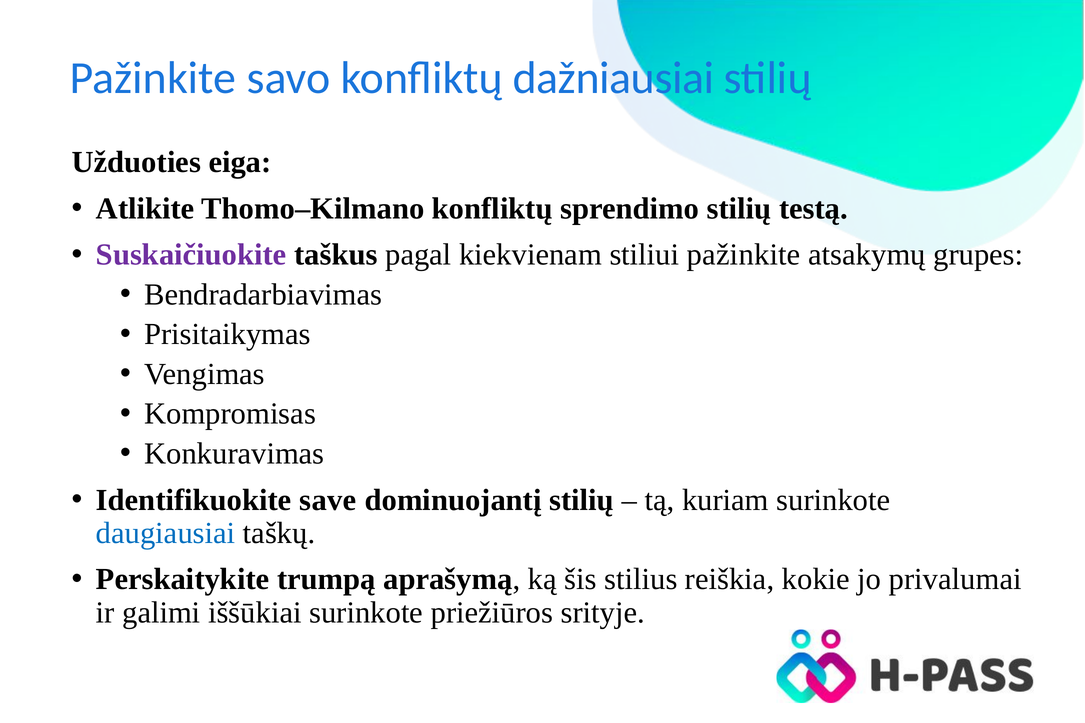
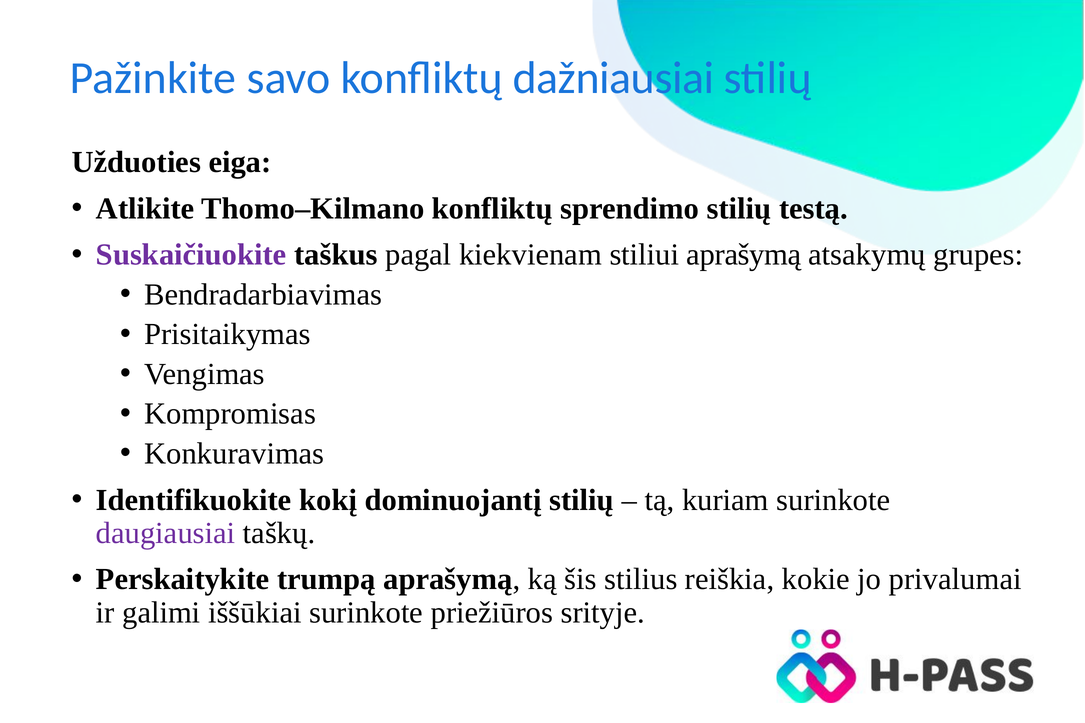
stiliui pažinkite: pažinkite -> aprašymą
save: save -> kokį
daugiausiai colour: blue -> purple
